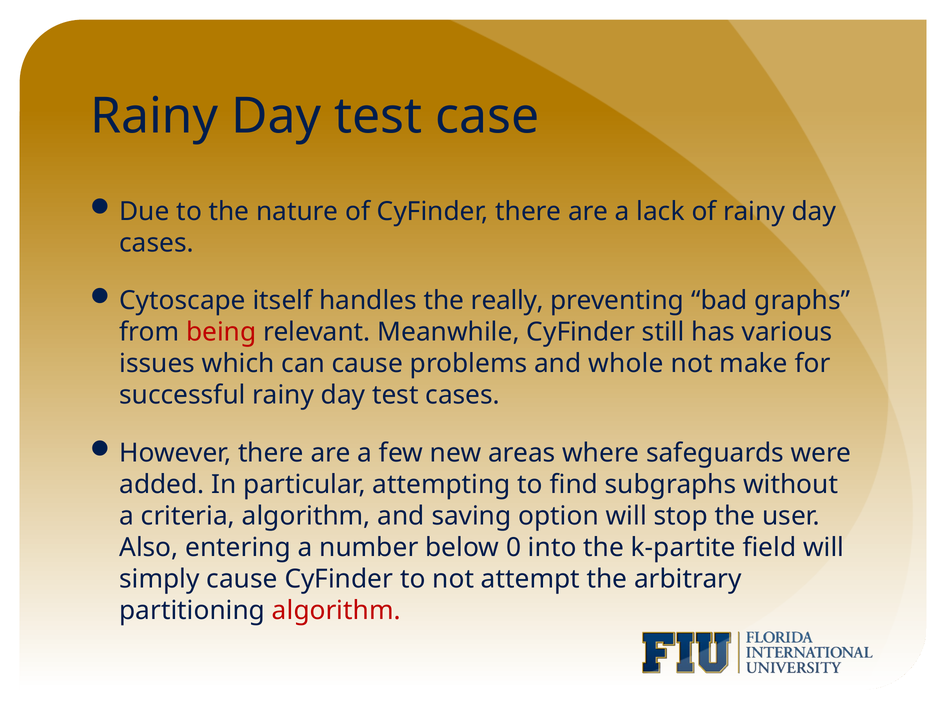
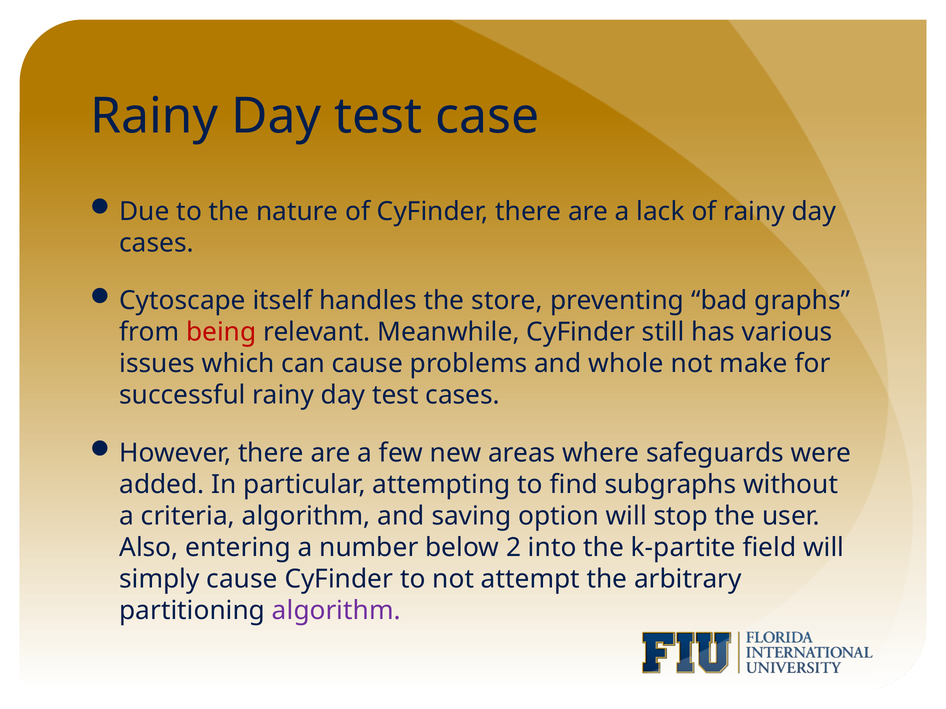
really: really -> store
0: 0 -> 2
algorithm at (336, 611) colour: red -> purple
